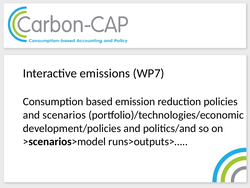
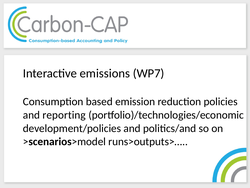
scenarios: scenarios -> reporting
